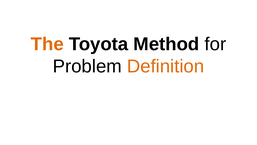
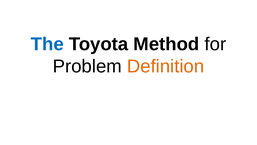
The colour: orange -> blue
